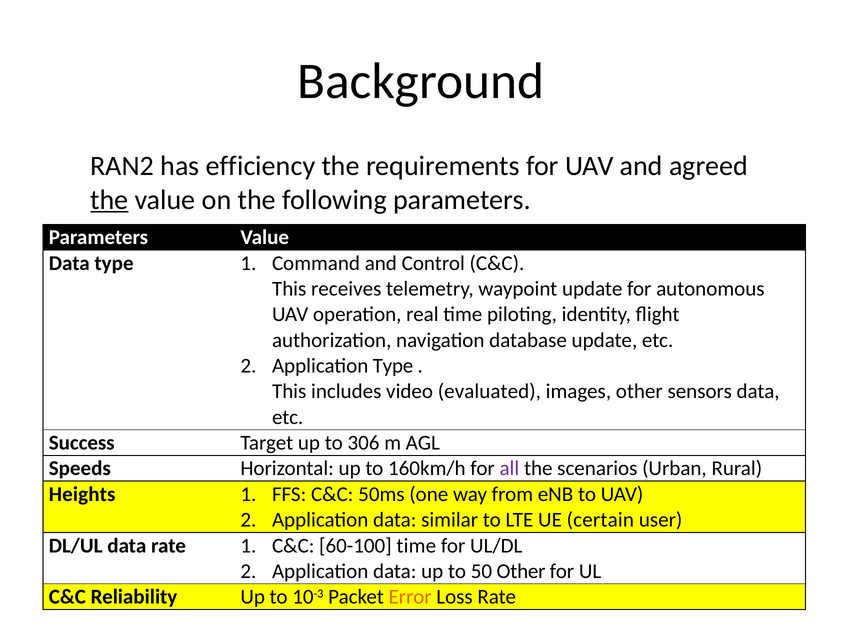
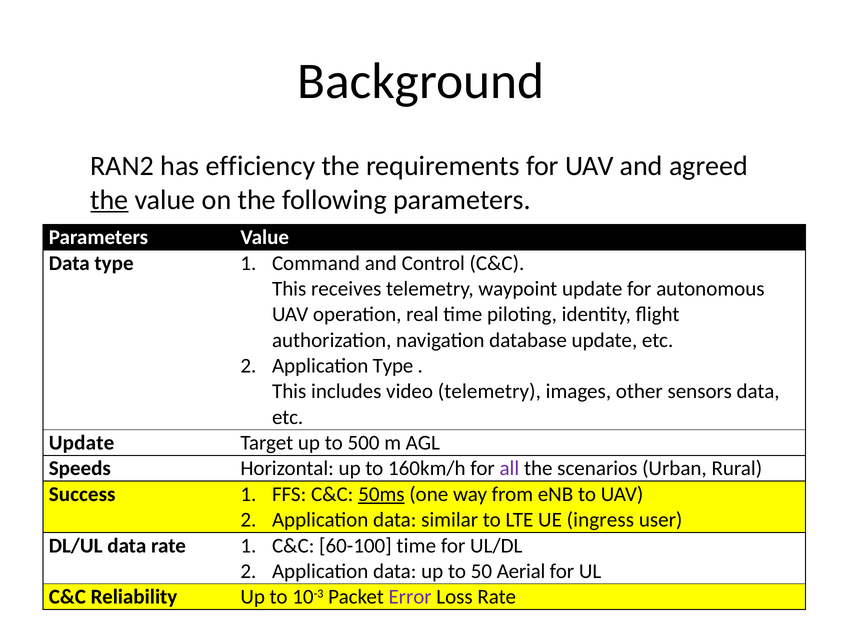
video evaluated: evaluated -> telemetry
Success at (82, 443): Success -> Update
306: 306 -> 500
Heights: Heights -> Success
50ms underline: none -> present
certain: certain -> ingress
50 Other: Other -> Aerial
Error colour: orange -> purple
